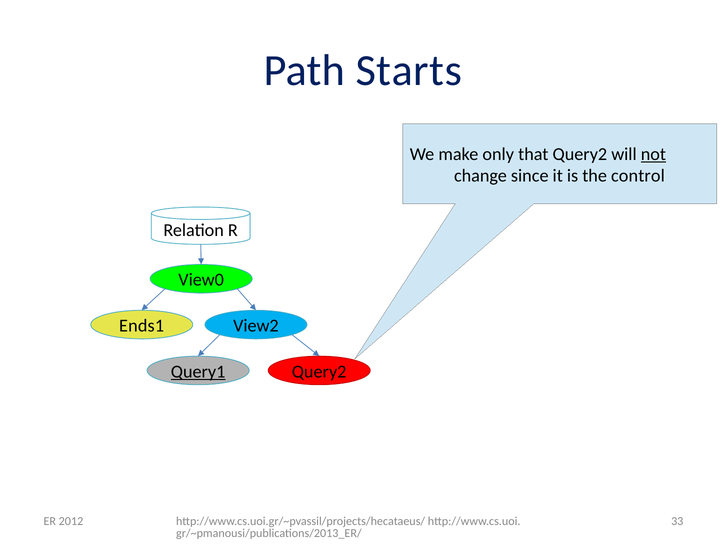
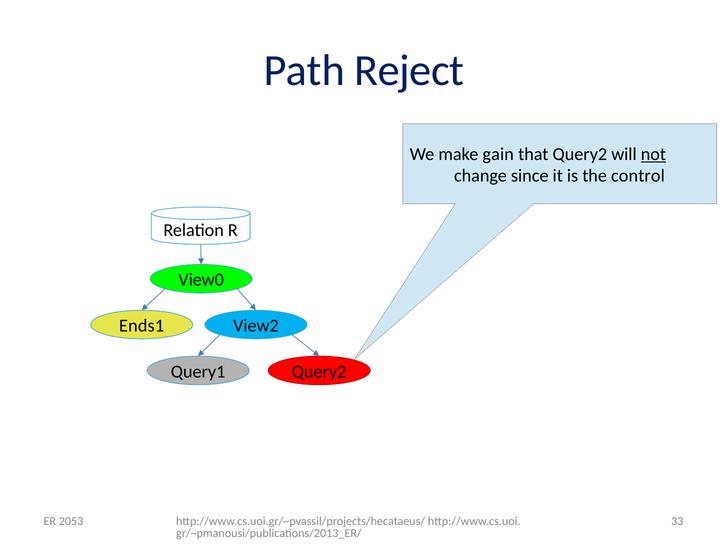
Starts: Starts -> Reject
only: only -> gain
Query1 underline: present -> none
2012: 2012 -> 2053
